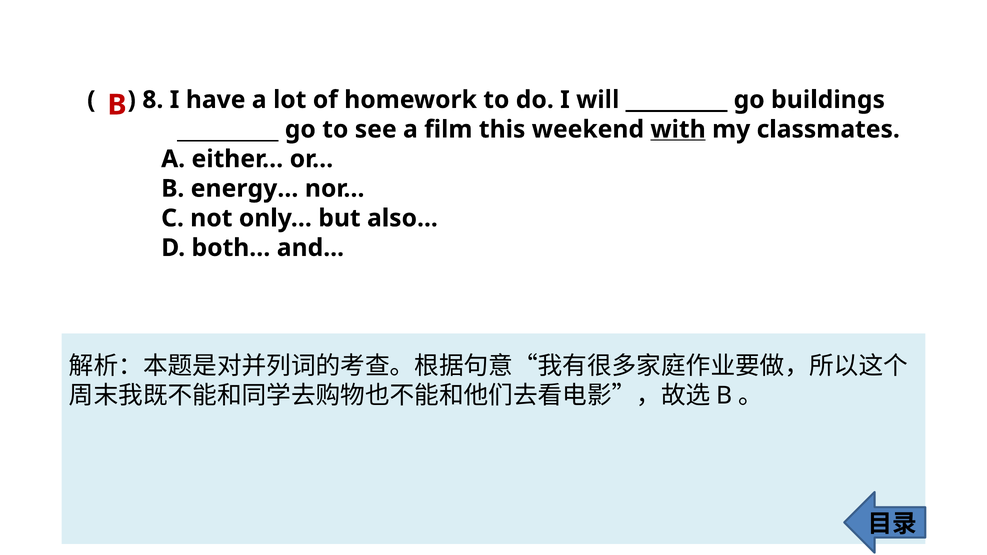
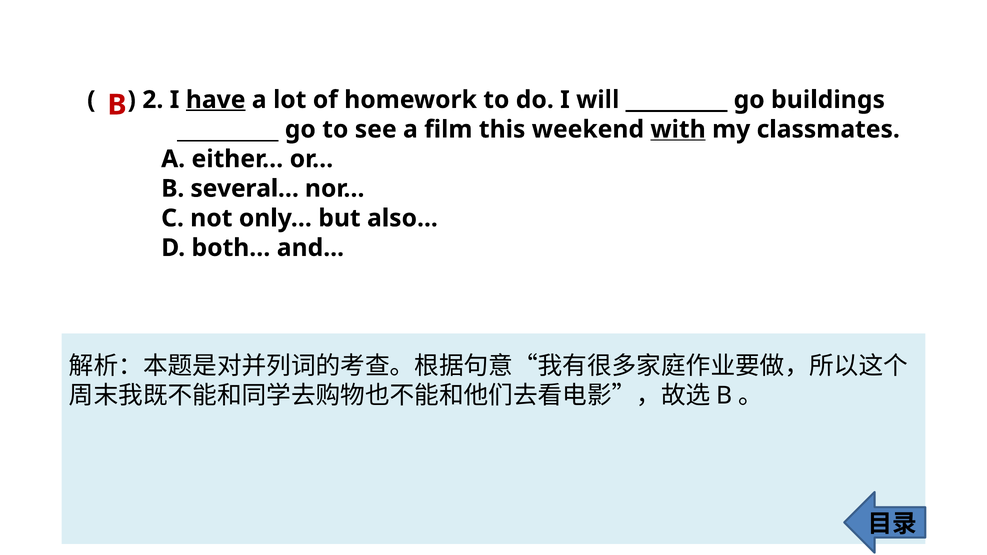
8: 8 -> 2
have underline: none -> present
energy…: energy… -> several…
